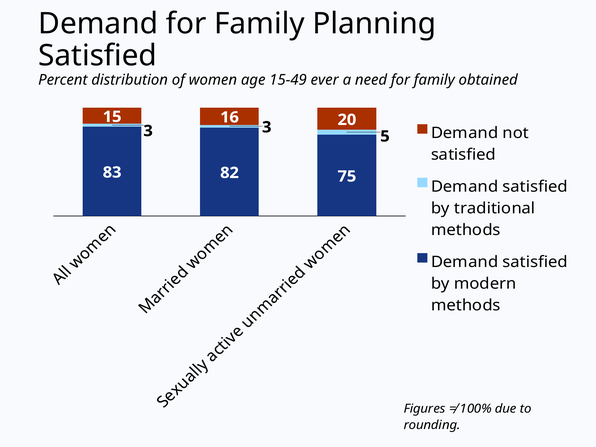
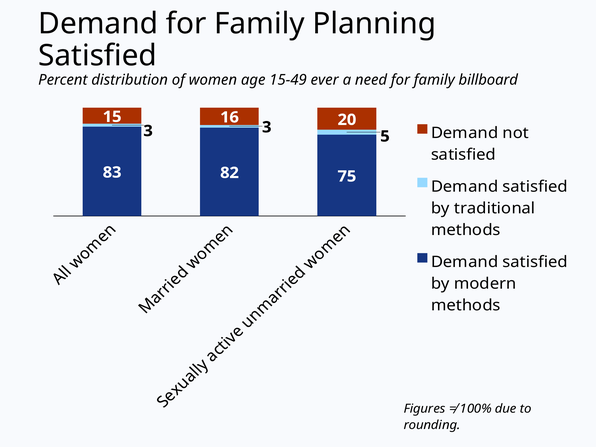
obtained: obtained -> billboard
